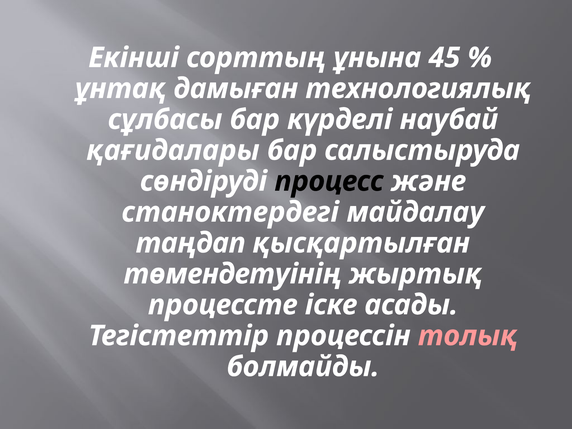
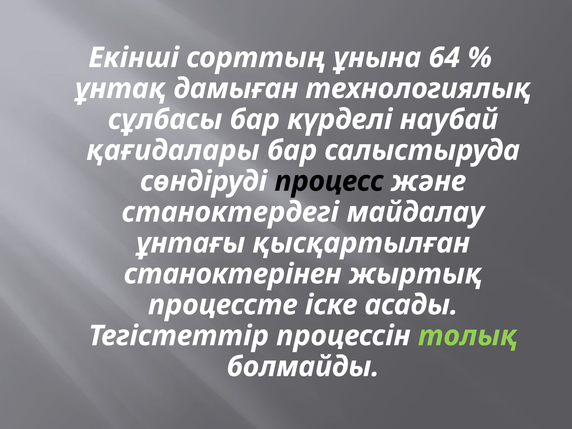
45: 45 -> 64
таңдап: таңдап -> ұнтағы
төмендетуiнiң: төмендетуiнiң -> станоктерiнен
толық colour: pink -> light green
